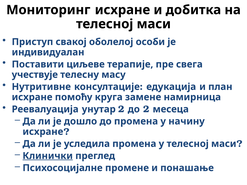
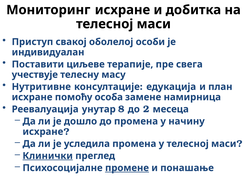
круга: круга -> особа
унутар 2: 2 -> 8
промене underline: none -> present
